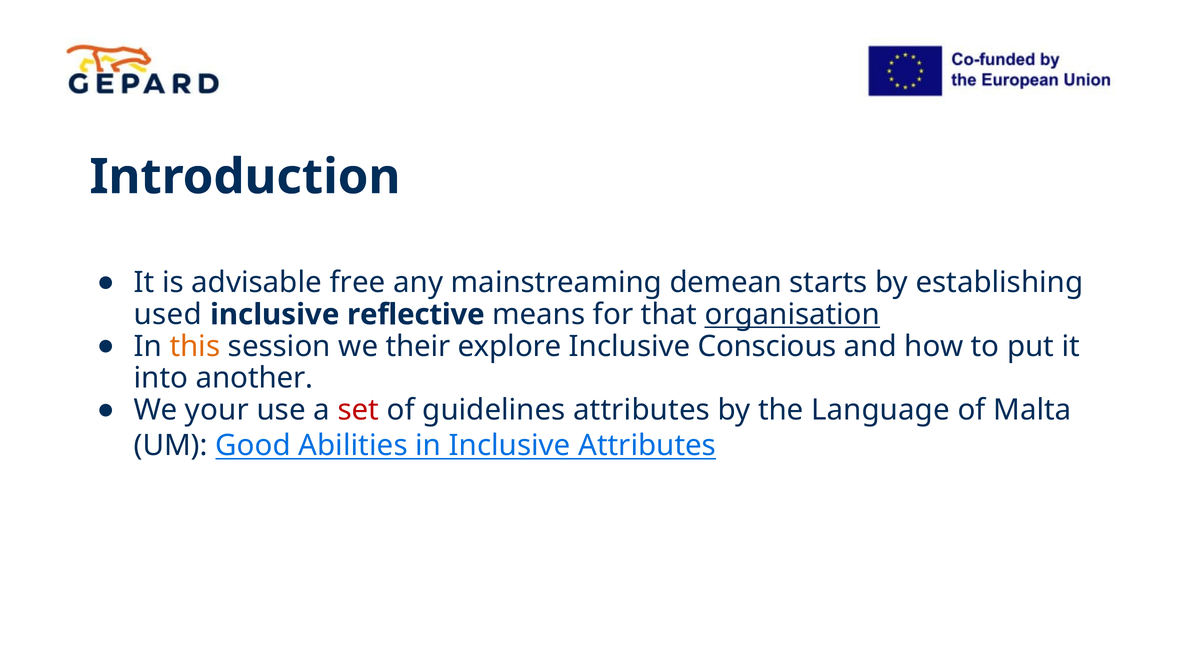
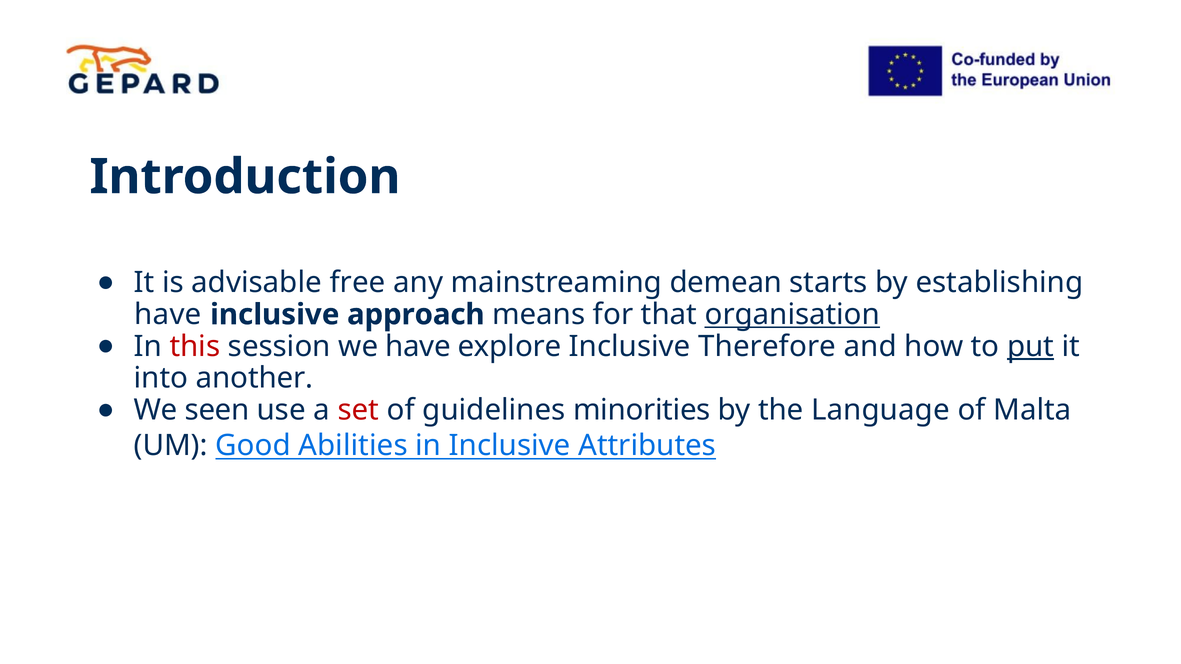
used at (168, 315): used -> have
reflective: reflective -> approach
this colour: orange -> red
we their: their -> have
Conscious: Conscious -> Therefore
put underline: none -> present
your: your -> seen
guidelines attributes: attributes -> minorities
